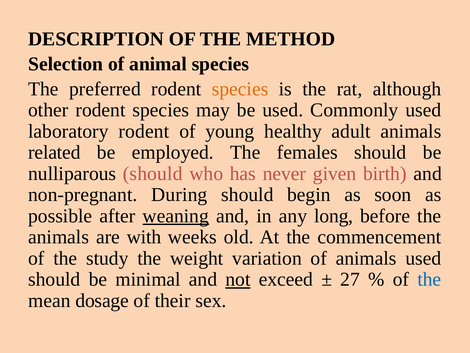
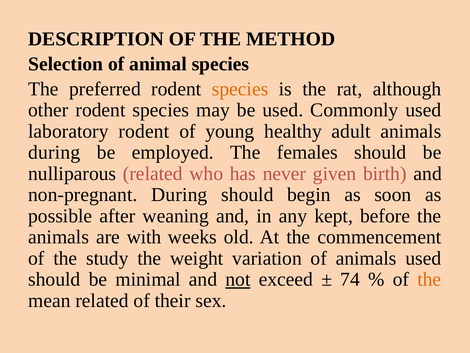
related at (54, 152): related -> during
nulliparous should: should -> related
weaning underline: present -> none
long: long -> kept
27: 27 -> 74
the at (429, 279) colour: blue -> orange
mean dosage: dosage -> related
